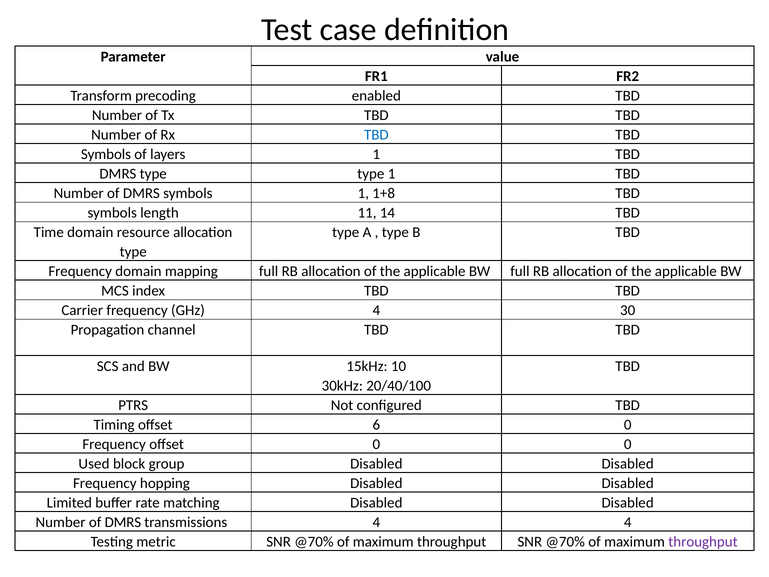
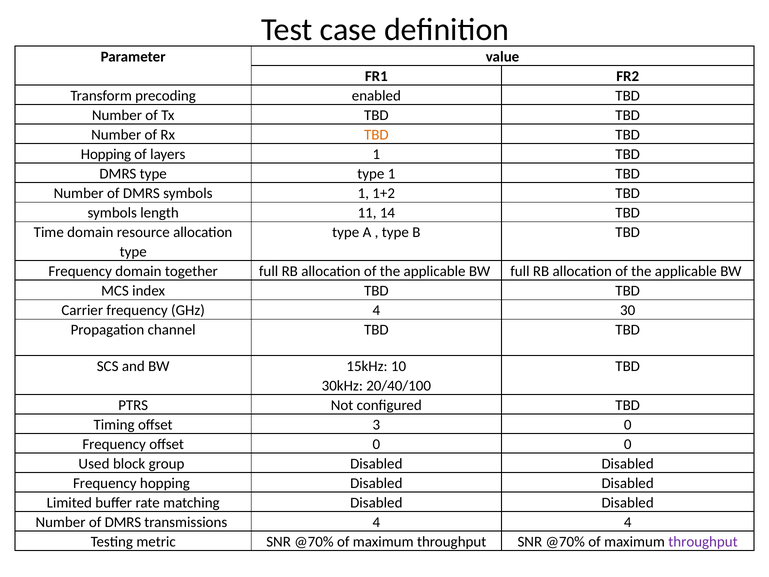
TBD at (376, 135) colour: blue -> orange
Symbols at (106, 154): Symbols -> Hopping
1+8: 1+8 -> 1+2
mapping: mapping -> together
6: 6 -> 3
